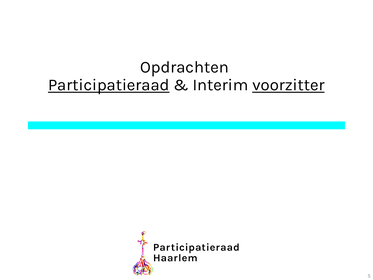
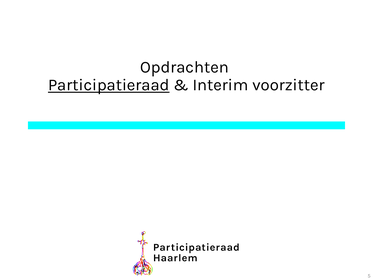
voorzitter underline: present -> none
